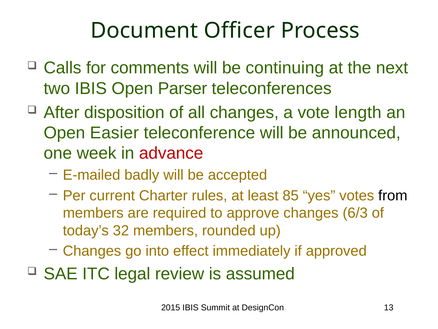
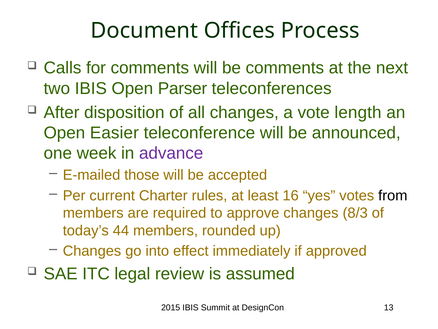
Officer: Officer -> Offices
be continuing: continuing -> comments
advance colour: red -> purple
badly: badly -> those
85: 85 -> 16
6/3: 6/3 -> 8/3
32: 32 -> 44
